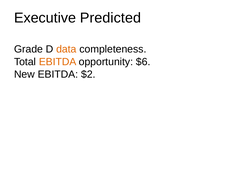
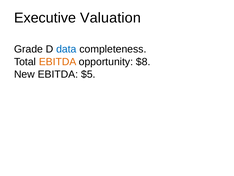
Predicted: Predicted -> Valuation
data colour: orange -> blue
$6: $6 -> $8
$2: $2 -> $5
